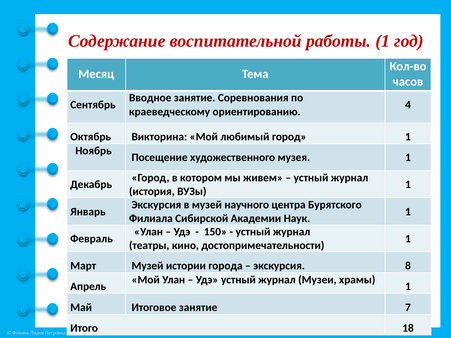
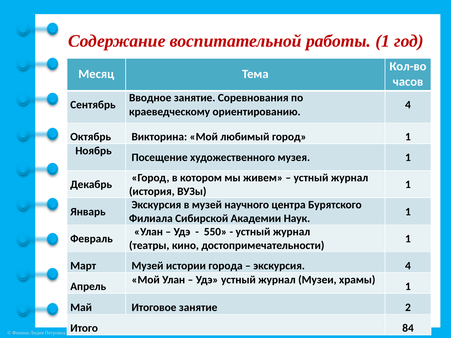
150: 150 -> 550
экскурсия 8: 8 -> 4
7: 7 -> 2
18: 18 -> 84
